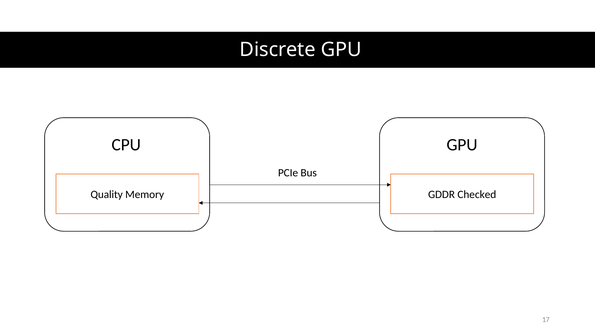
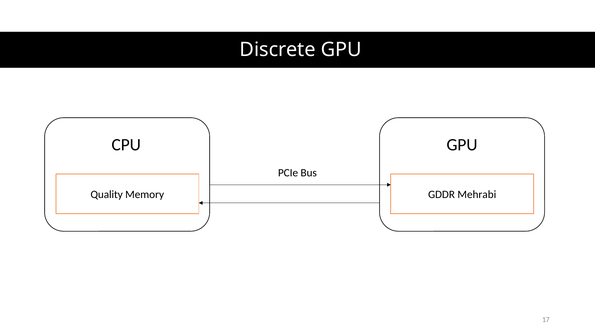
Checked: Checked -> Mehrabi
